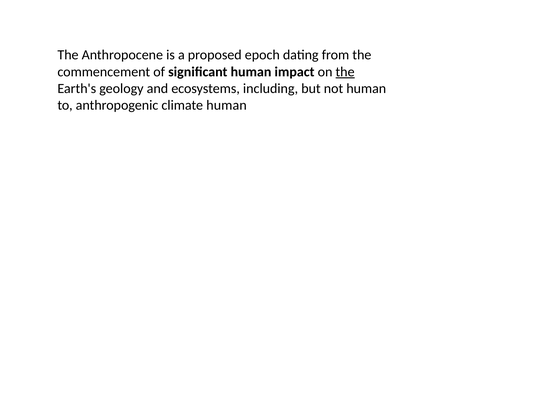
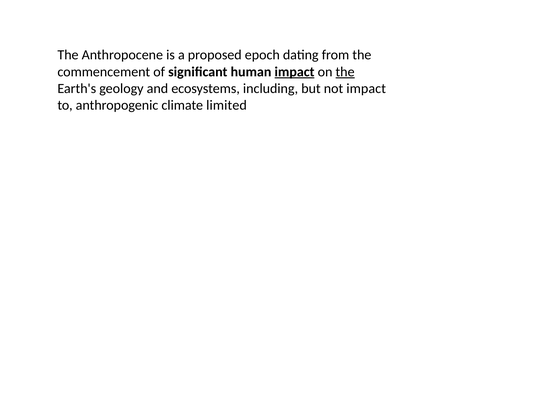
impact at (294, 72) underline: none -> present
not human: human -> impact
climate human: human -> limited
